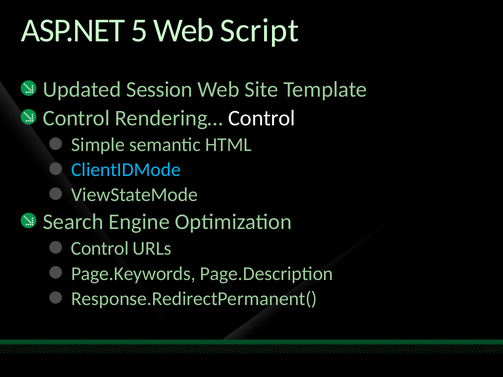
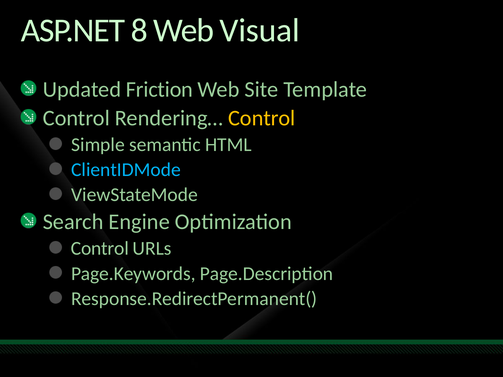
5: 5 -> 8
Script: Script -> Visual
Session: Session -> Friction
Control at (262, 118) colour: white -> yellow
